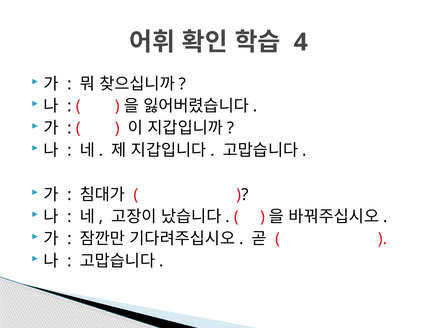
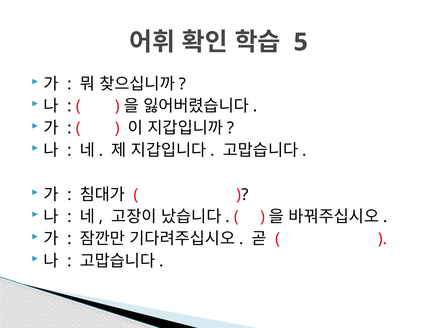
4: 4 -> 5
